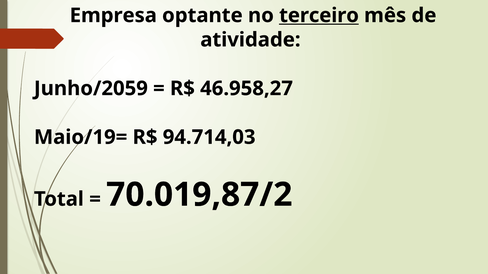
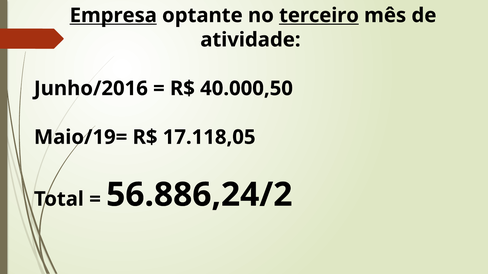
Empresa underline: none -> present
Junho/2059: Junho/2059 -> Junho/2016
46.958,27: 46.958,27 -> 40.000,50
94.714,03: 94.714,03 -> 17.118,05
70.019,87/2: 70.019,87/2 -> 56.886,24/2
